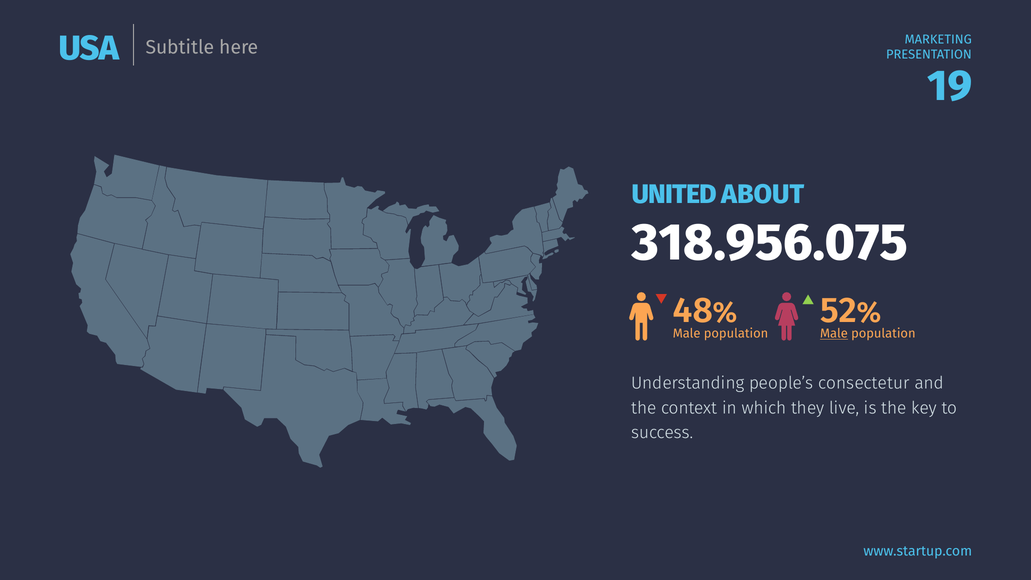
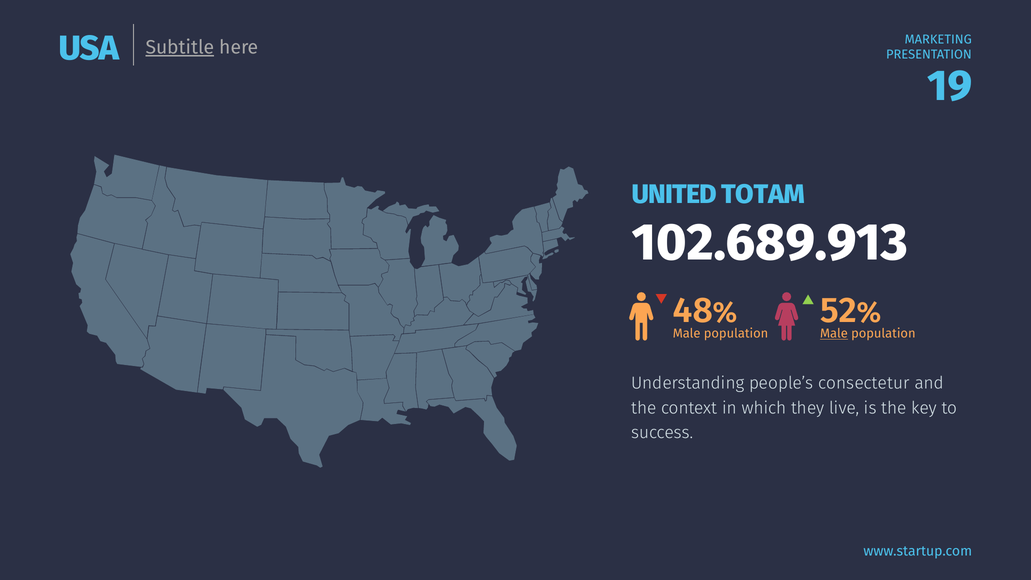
Subtitle underline: none -> present
ABOUT: ABOUT -> TOTAM
318.956.075: 318.956.075 -> 102.689.913
